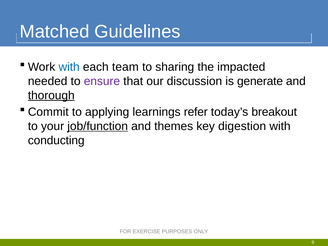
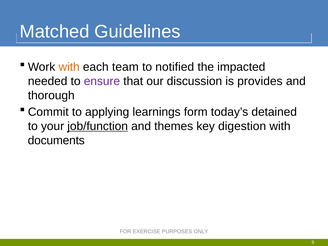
with at (69, 67) colour: blue -> orange
sharing: sharing -> notified
generate: generate -> provides
thorough underline: present -> none
refer: refer -> form
breakout: breakout -> detained
conducting: conducting -> documents
